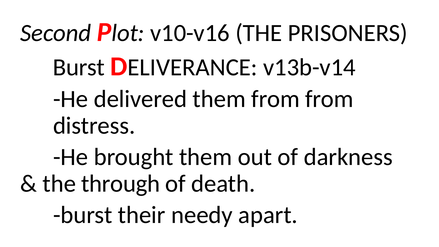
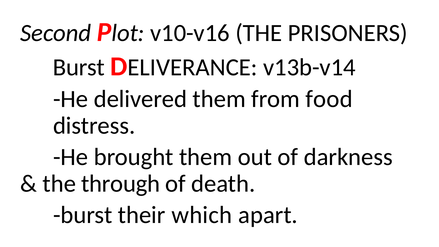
from from: from -> food
needy: needy -> which
